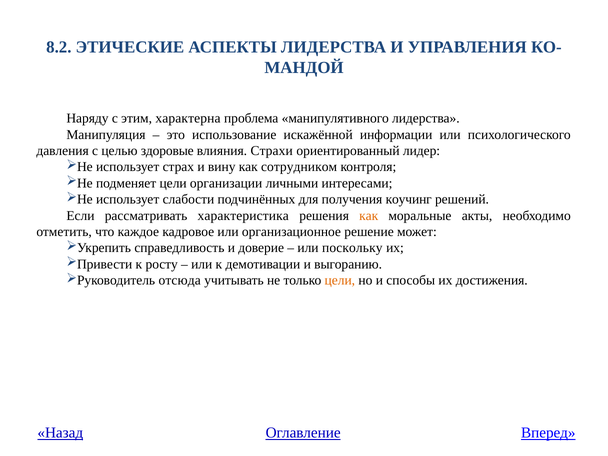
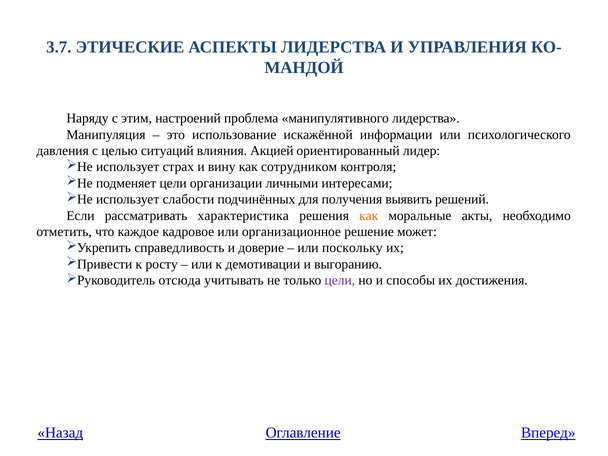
8.2: 8.2 -> 3.7
характерна: характерна -> настроений
здоровые: здоровые -> ситуаций
Страхи: Страхи -> Акцией
коучинг: коучинг -> выявить
цели at (340, 280) colour: orange -> purple
